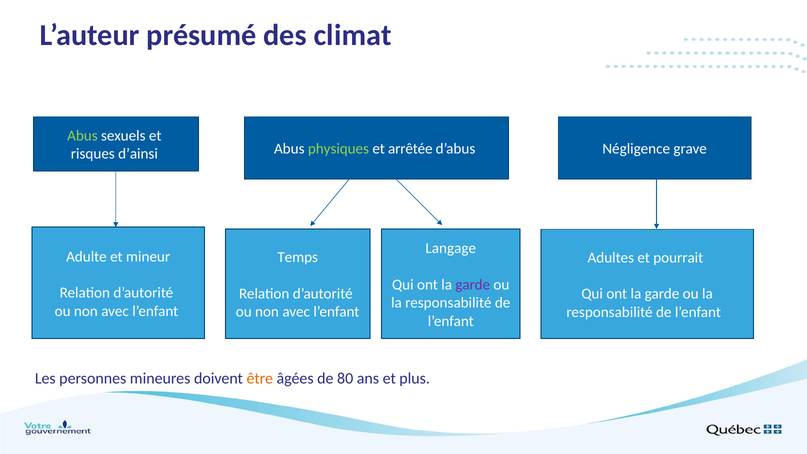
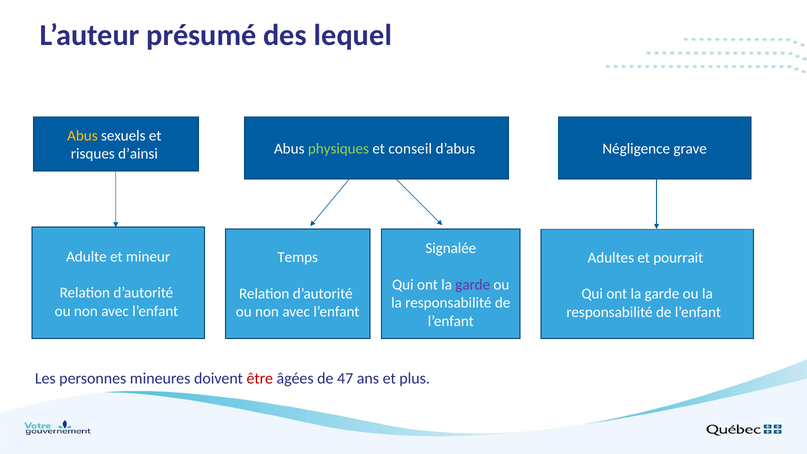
climat: climat -> lequel
Abus at (82, 136) colour: light green -> yellow
arrêtée: arrêtée -> conseil
Langage: Langage -> Signalée
être colour: orange -> red
80: 80 -> 47
